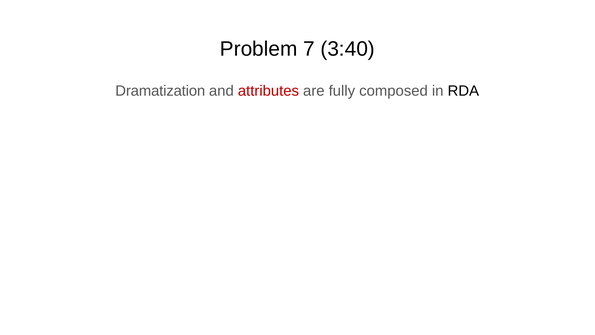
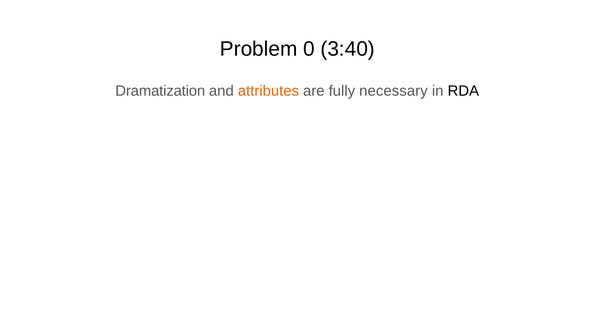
7: 7 -> 0
attributes colour: red -> orange
composed: composed -> necessary
